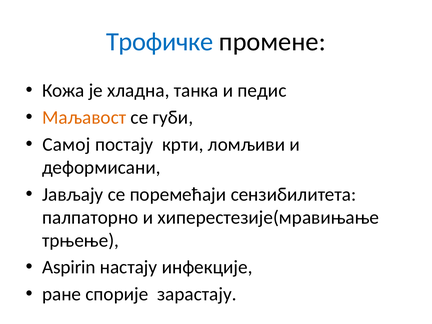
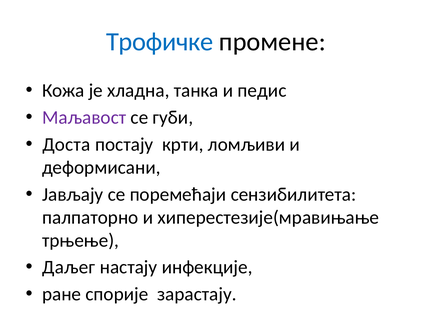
Маљавост colour: orange -> purple
Самој: Самој -> Доста
Aspirin: Aspirin -> Даљег
